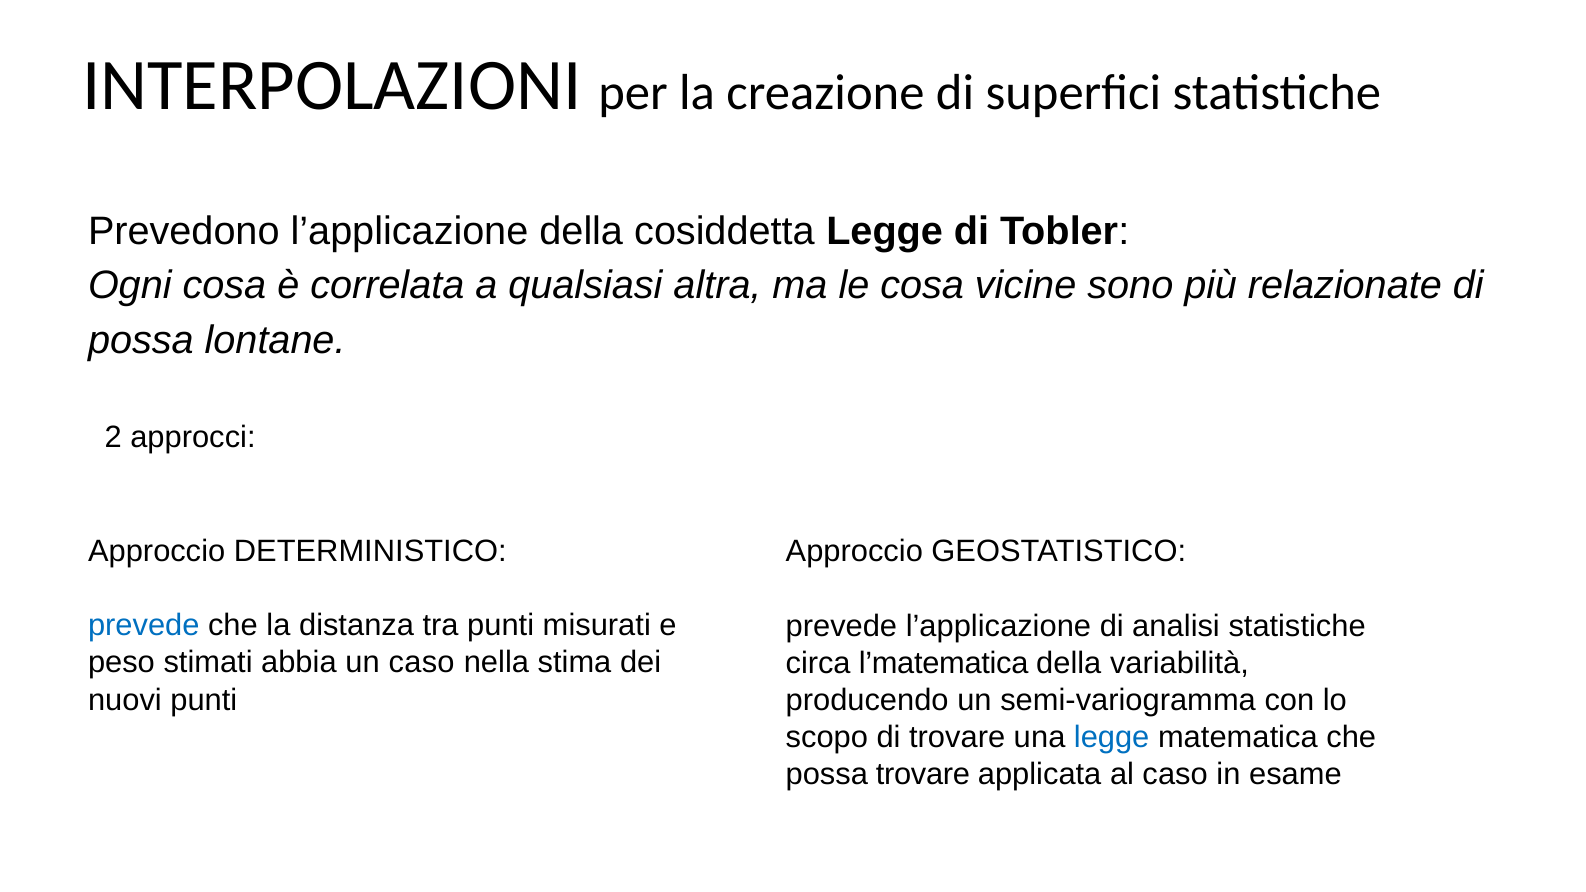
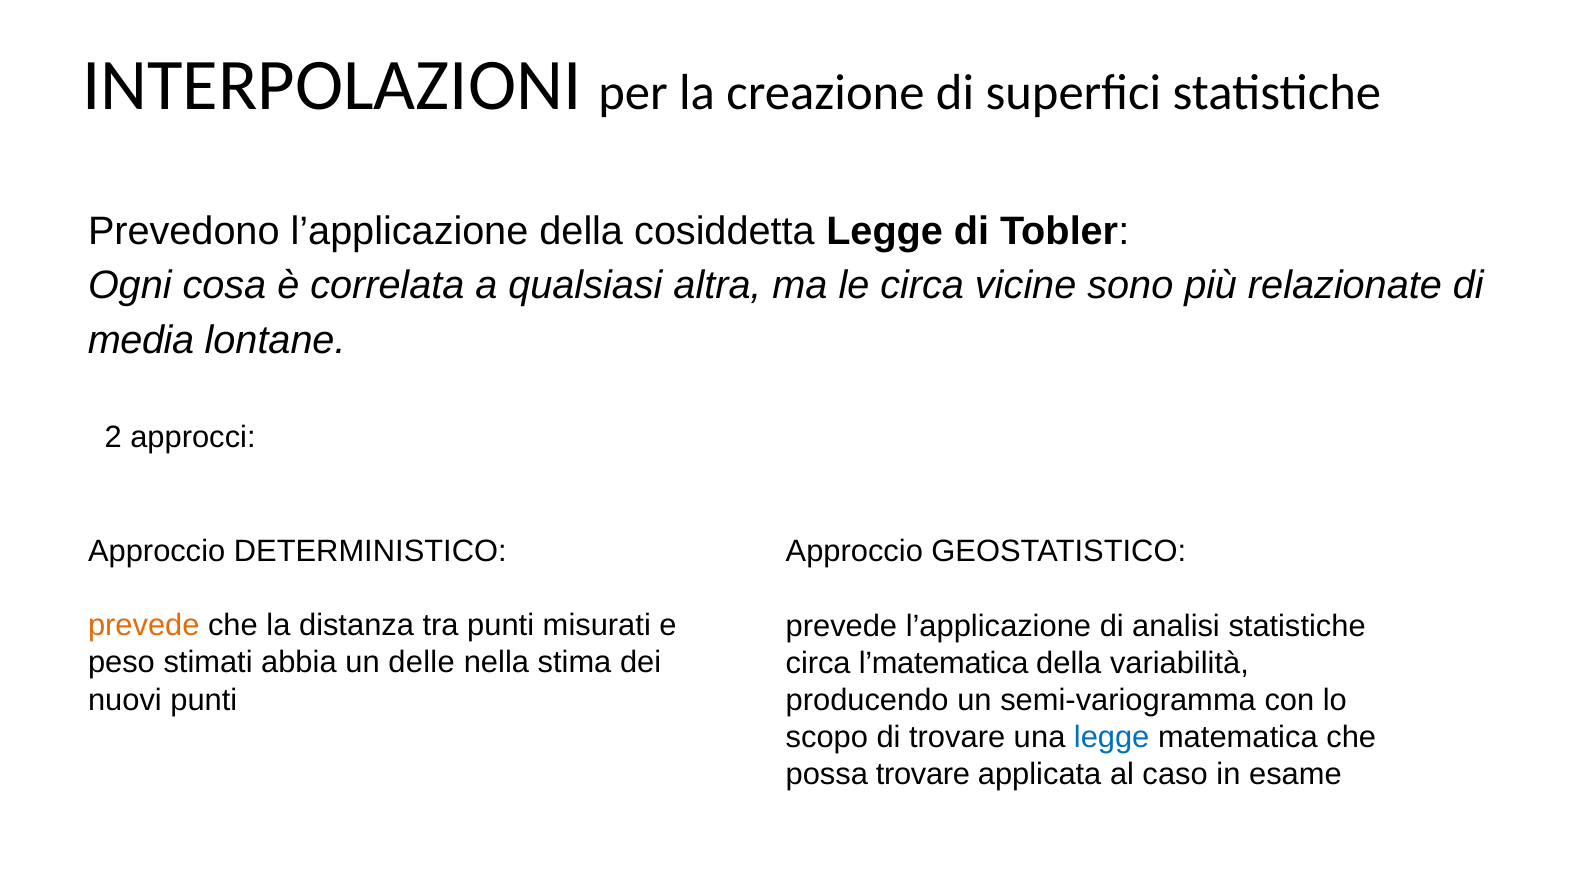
le cosa: cosa -> circa
possa at (141, 341): possa -> media
prevede at (144, 626) colour: blue -> orange
un caso: caso -> delle
